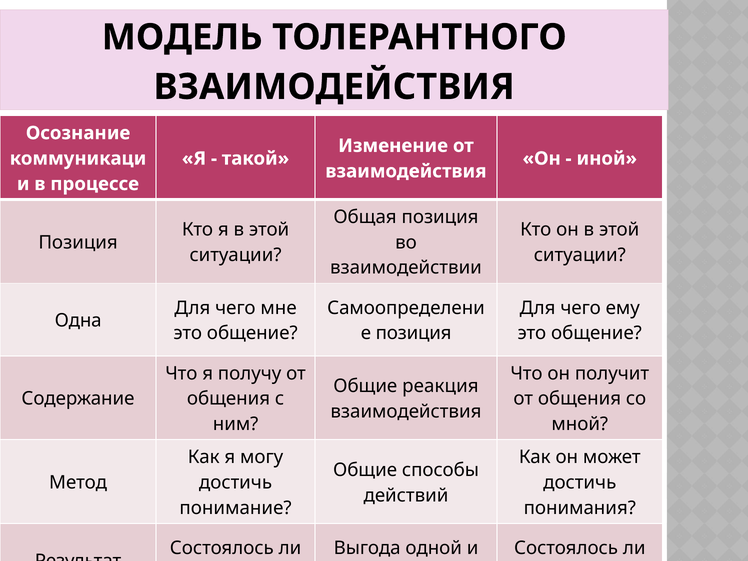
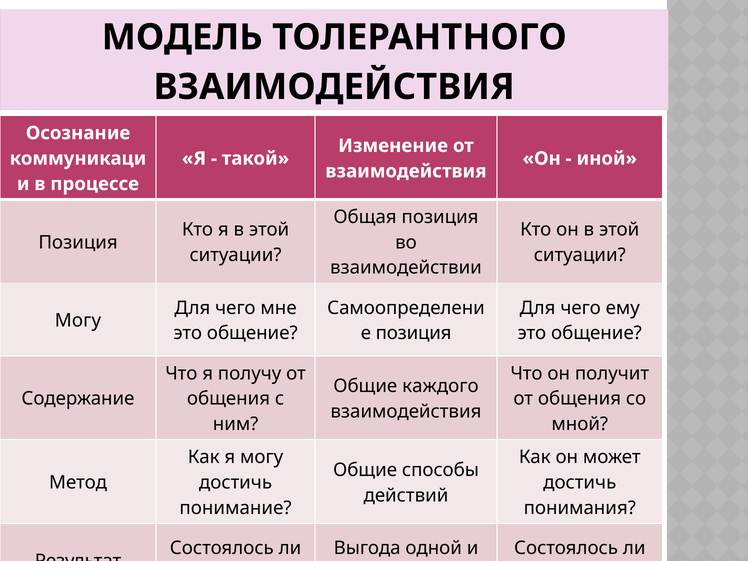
Одна at (78, 321): Одна -> Могу
реакция: реакция -> каждого
